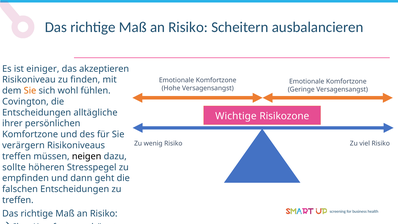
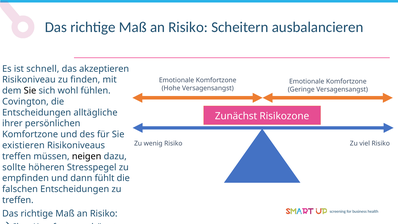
einiger: einiger -> schnell
Sie at (30, 91) colour: orange -> black
Wichtige: Wichtige -> Zunächst
verärgern: verärgern -> existieren
geht: geht -> fühlt
